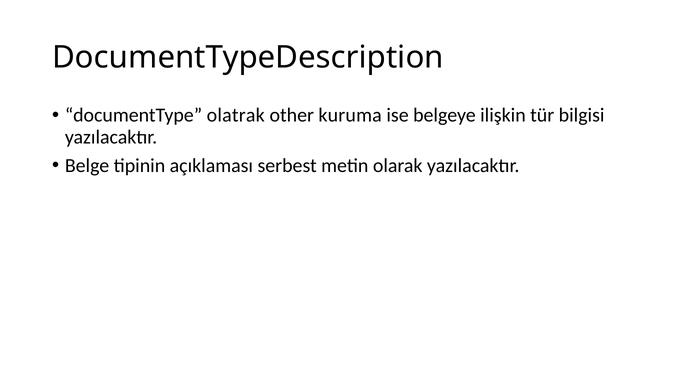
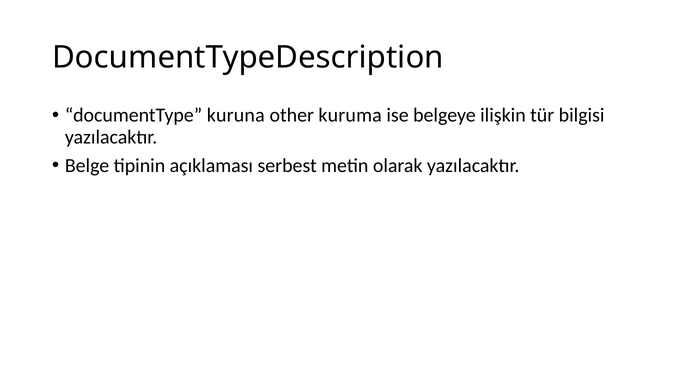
olatrak: olatrak -> kuruna
